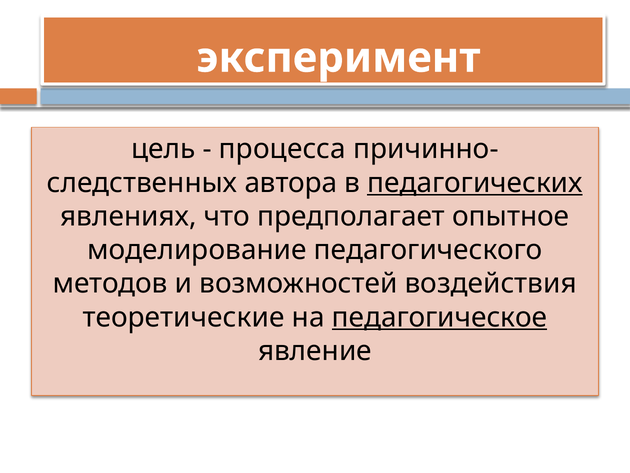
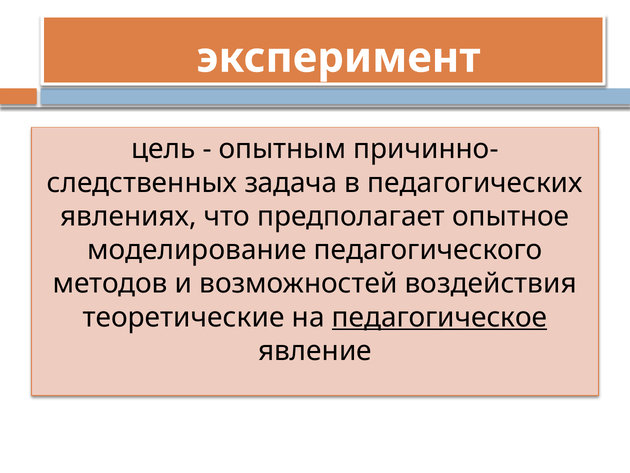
процесса: процесса -> опытным
автора: автора -> задача
педагогических underline: present -> none
